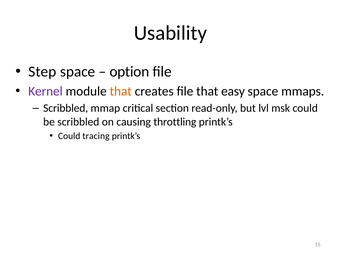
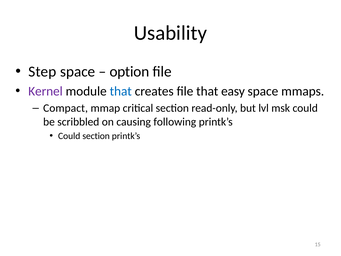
that at (121, 91) colour: orange -> blue
Scribbled at (66, 108): Scribbled -> Compact
throttling: throttling -> following
Could tracing: tracing -> section
